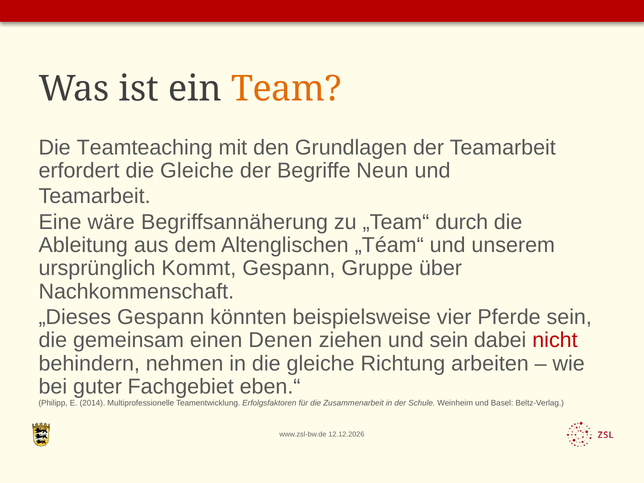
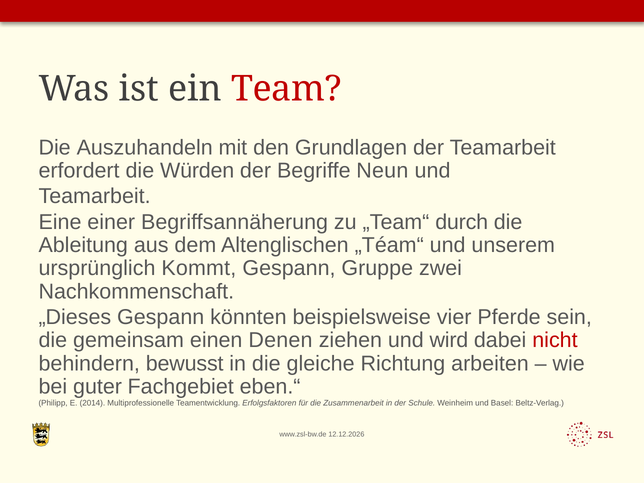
Team colour: orange -> red
Teamteaching: Teamteaching -> Auszuhandeln
erfordert die Gleiche: Gleiche -> Würden
wäre: wäre -> einer
über: über -> zwei
und sein: sein -> wird
nehmen: nehmen -> bewusst
